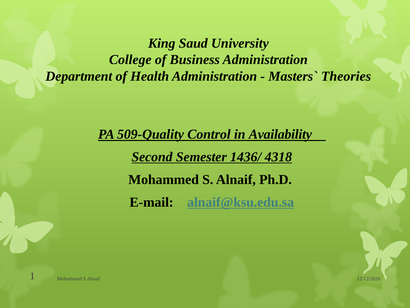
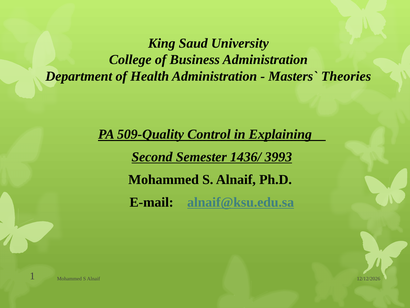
Availability: Availability -> Explaining
4318: 4318 -> 3993
